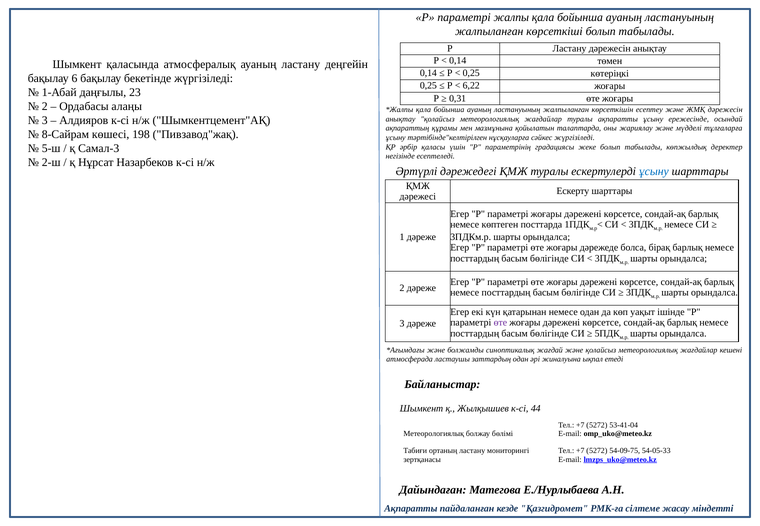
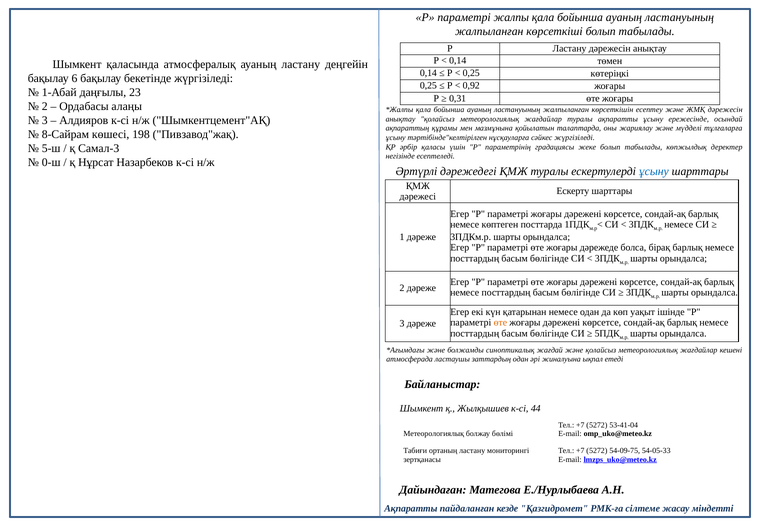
6,22: 6,22 -> 0,92
2-ш: 2-ш -> 0-ш
өте at (500, 323) colour: purple -> orange
